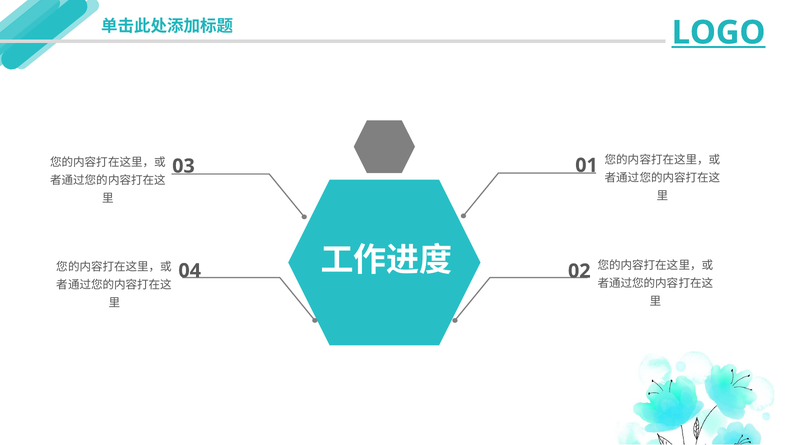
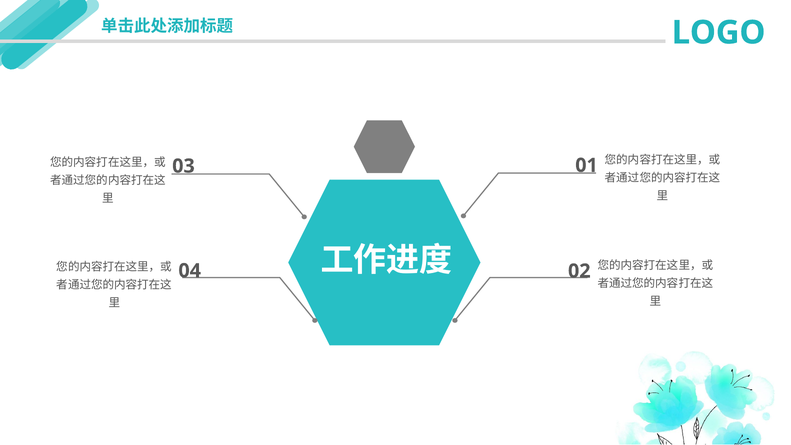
LOGO underline: present -> none
